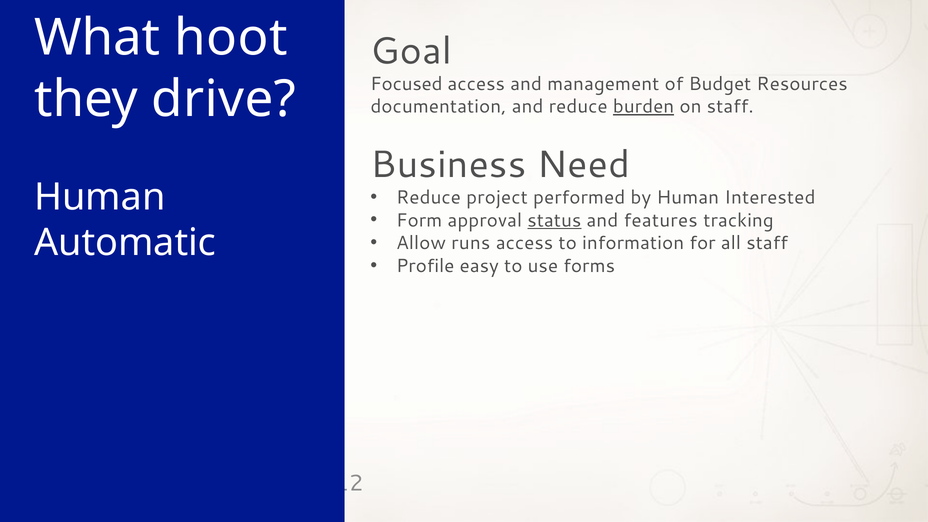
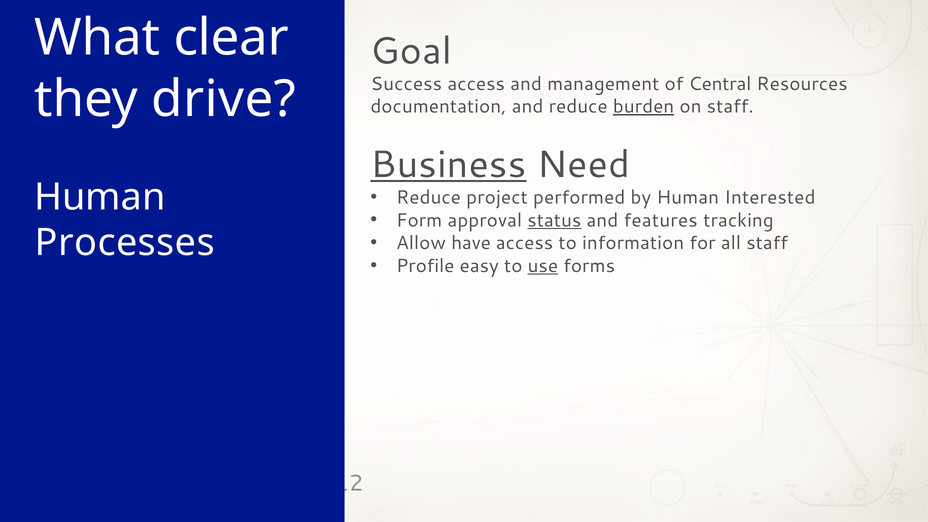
hoot: hoot -> clear
Focused: Focused -> Success
Budget: Budget -> Central
Business underline: none -> present
Automatic: Automatic -> Processes
runs: runs -> have
use underline: none -> present
